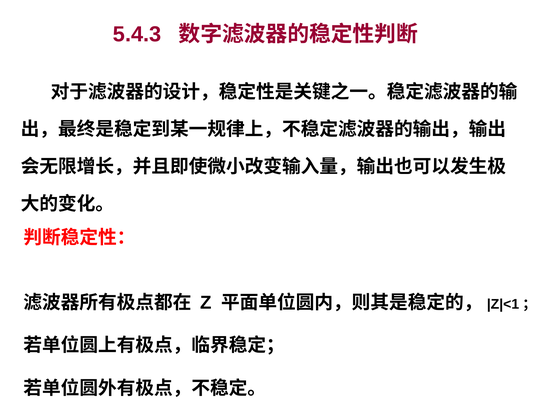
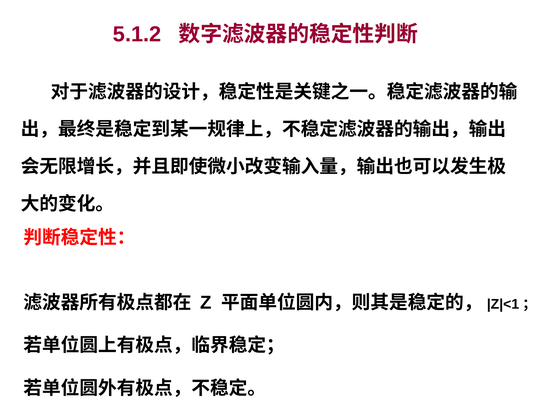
5.4.3: 5.4.3 -> 5.1.2
